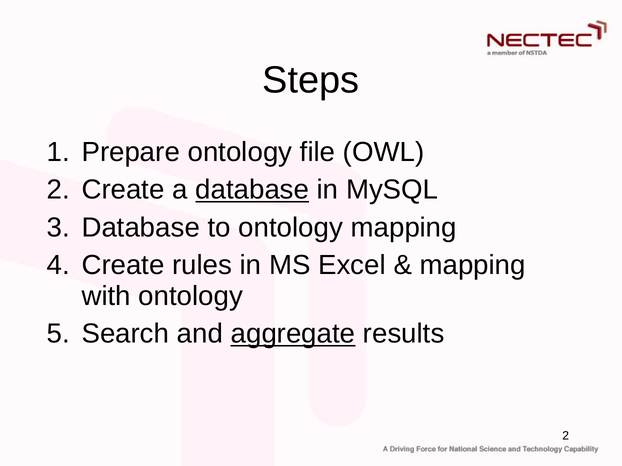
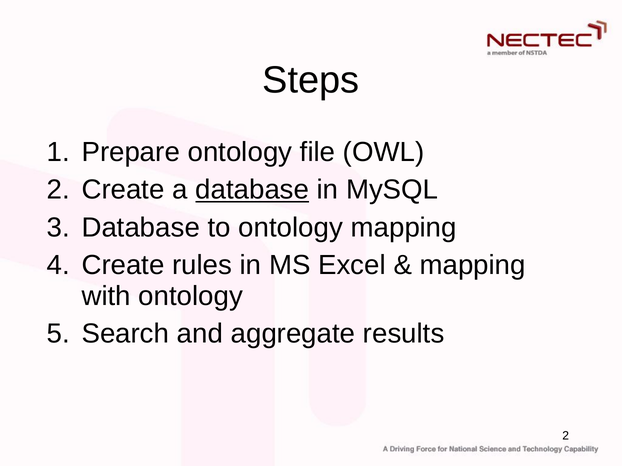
aggregate underline: present -> none
